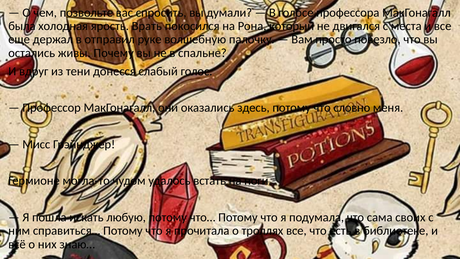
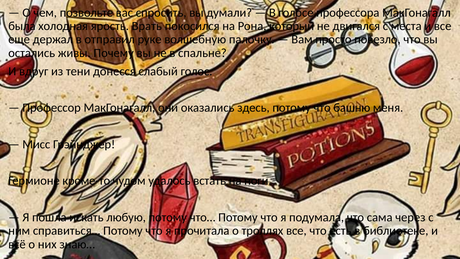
словно: словно -> башню
могла-то: могла-то -> кроме-то
своих: своих -> через
